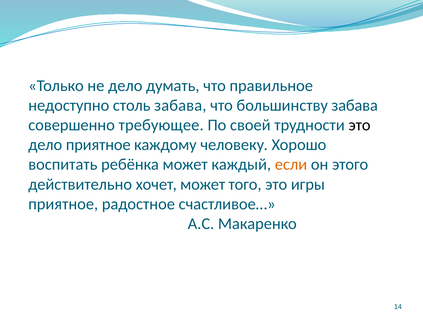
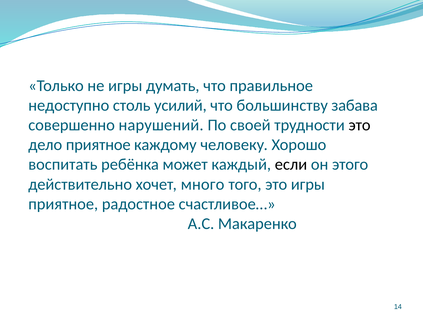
не дело: дело -> игры
столь забава: забава -> усилий
требующее: требующее -> нарушений
если colour: orange -> black
хочет может: может -> много
